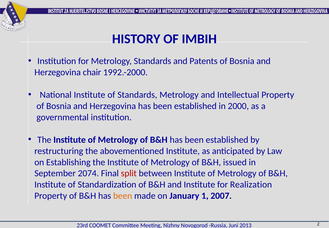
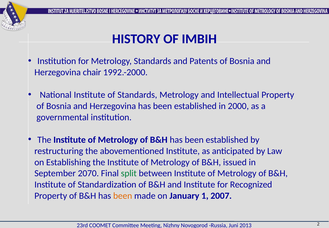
2074: 2074 -> 2070
split colour: red -> green
Realization: Realization -> Recognized
